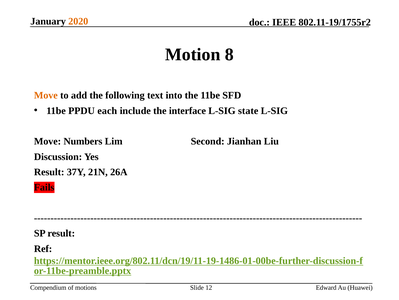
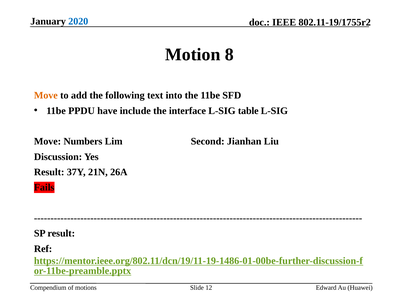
2020 colour: orange -> blue
each: each -> have
state: state -> table
